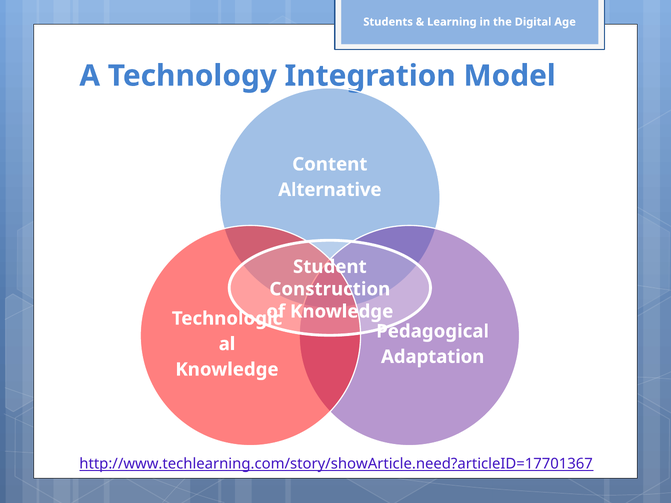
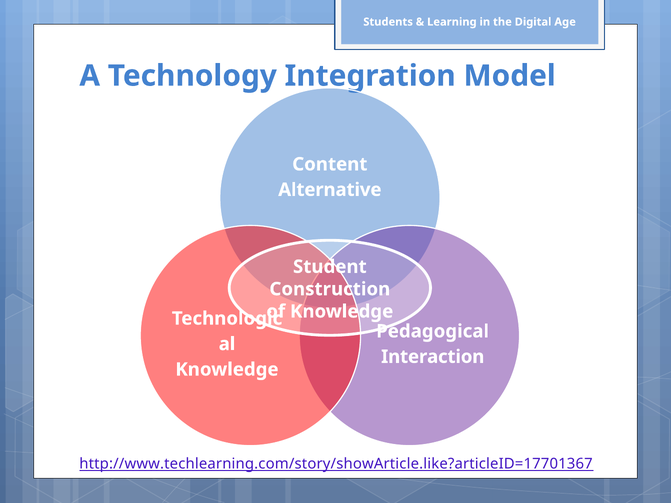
Adaptation: Adaptation -> Interaction
http://www.techlearning.com/story/showArticle.need?articleID=17701367: http://www.techlearning.com/story/showArticle.need?articleID=17701367 -> http://www.techlearning.com/story/showArticle.like?articleID=17701367
